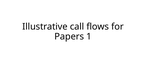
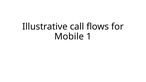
Papers: Papers -> Mobile
